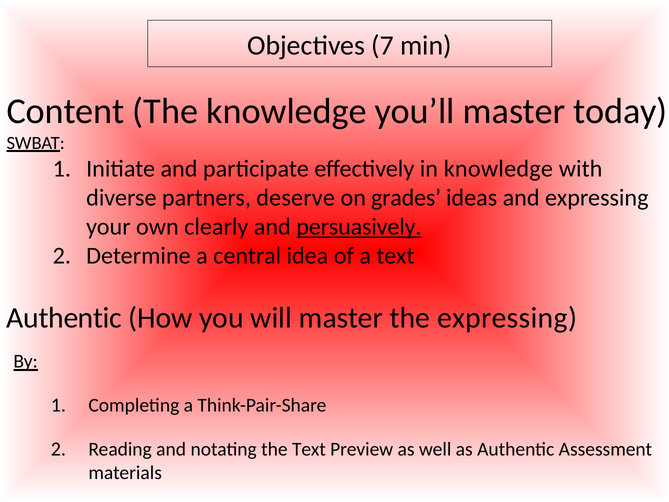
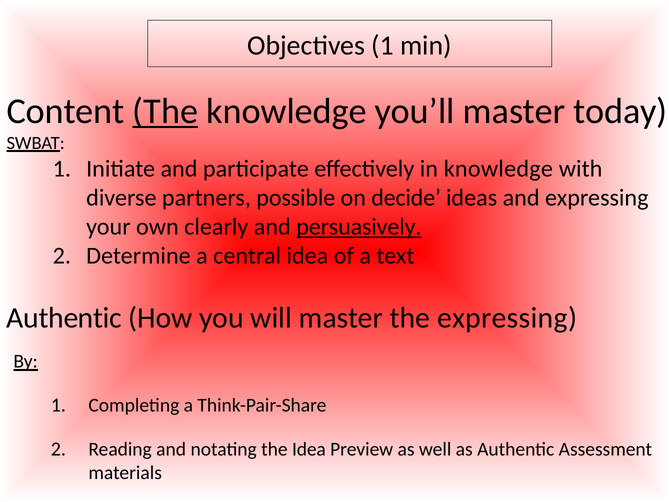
Objectives 7: 7 -> 1
The at (165, 111) underline: none -> present
deserve: deserve -> possible
grades: grades -> decide
the Text: Text -> Idea
